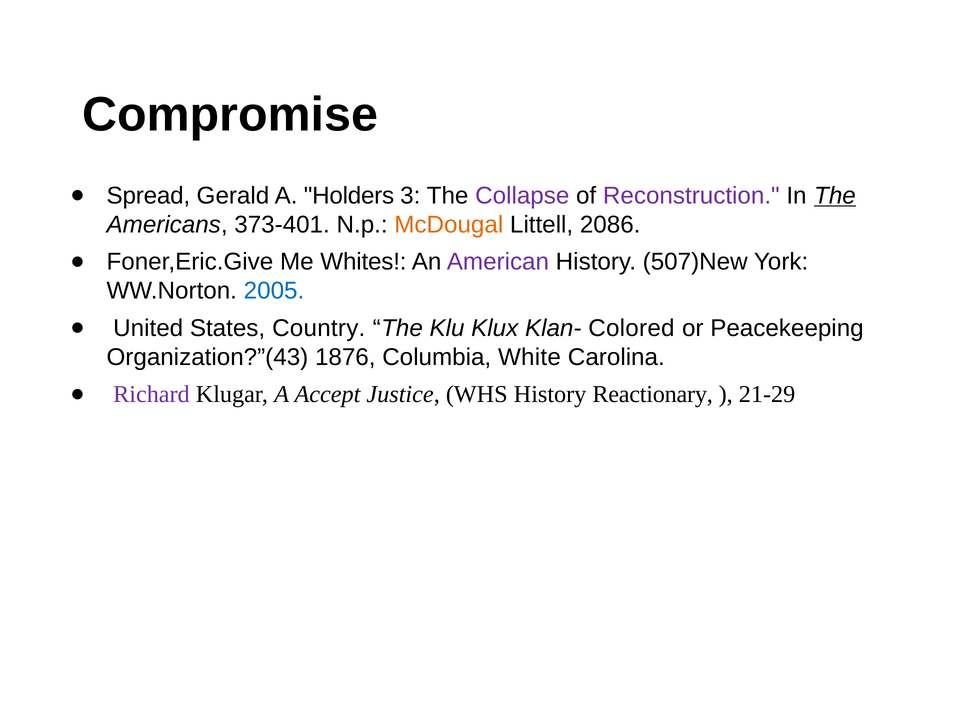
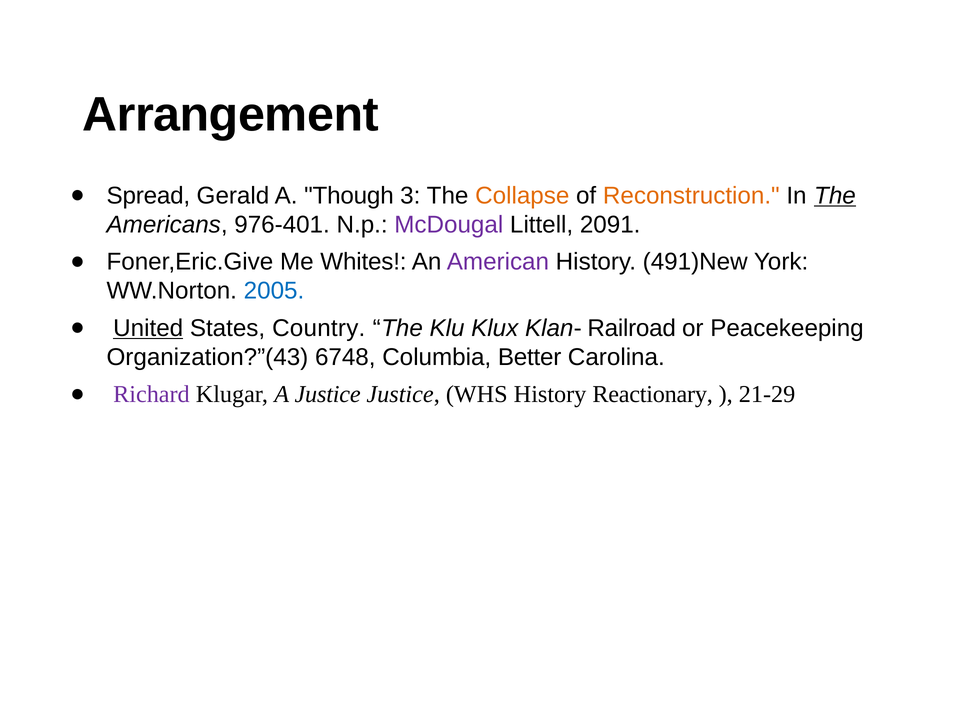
Compromise: Compromise -> Arrangement
Holders: Holders -> Though
Collapse colour: purple -> orange
Reconstruction colour: purple -> orange
373-401: 373-401 -> 976-401
McDougal colour: orange -> purple
2086: 2086 -> 2091
507)New: 507)New -> 491)New
United underline: none -> present
Colored: Colored -> Railroad
1876: 1876 -> 6748
White: White -> Better
A Accept: Accept -> Justice
